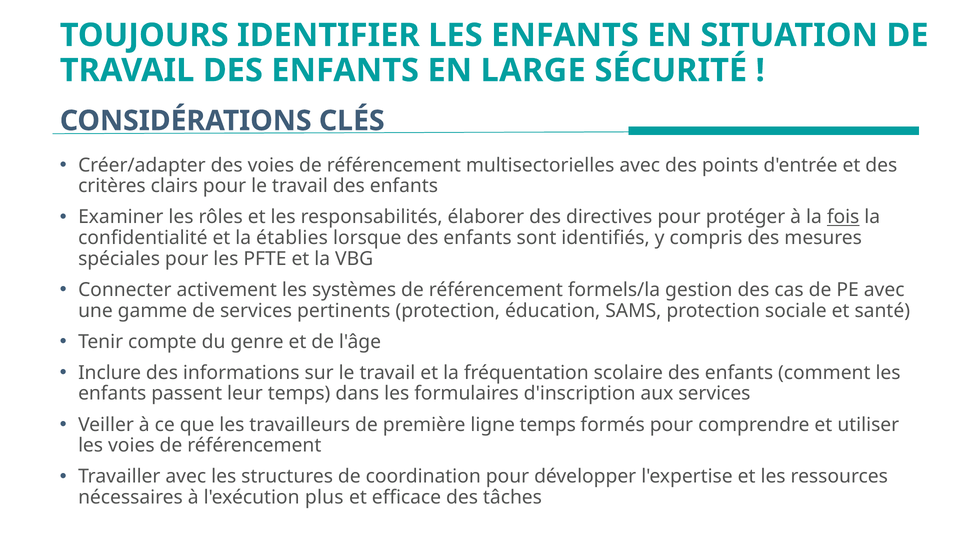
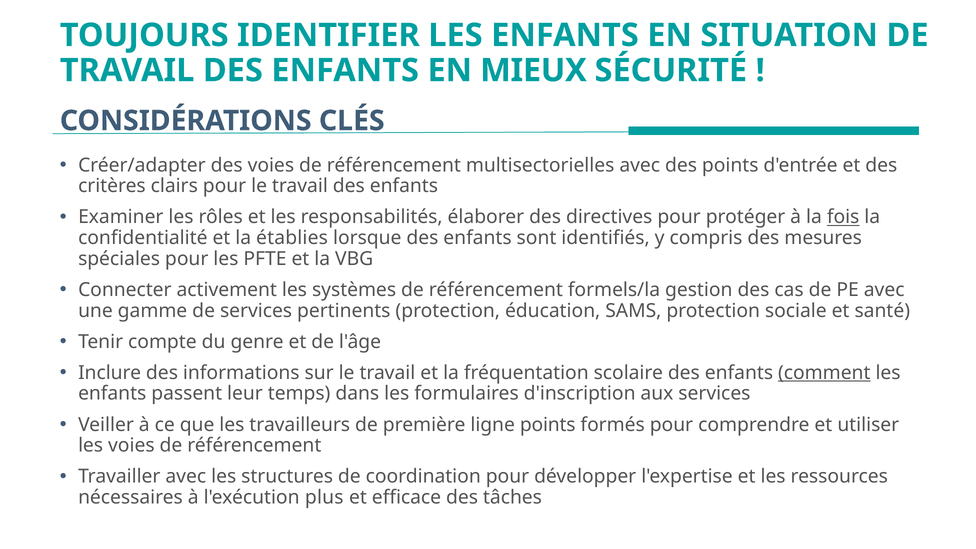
LARGE: LARGE -> MIEUX
comment underline: none -> present
ligne temps: temps -> points
